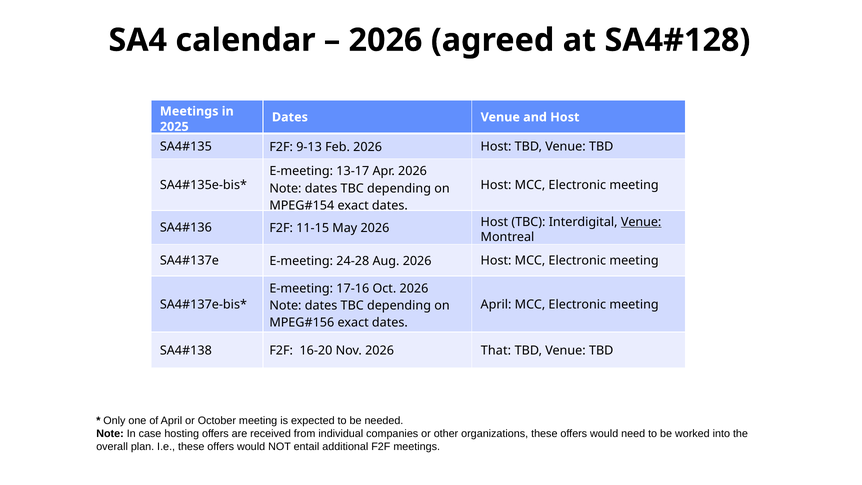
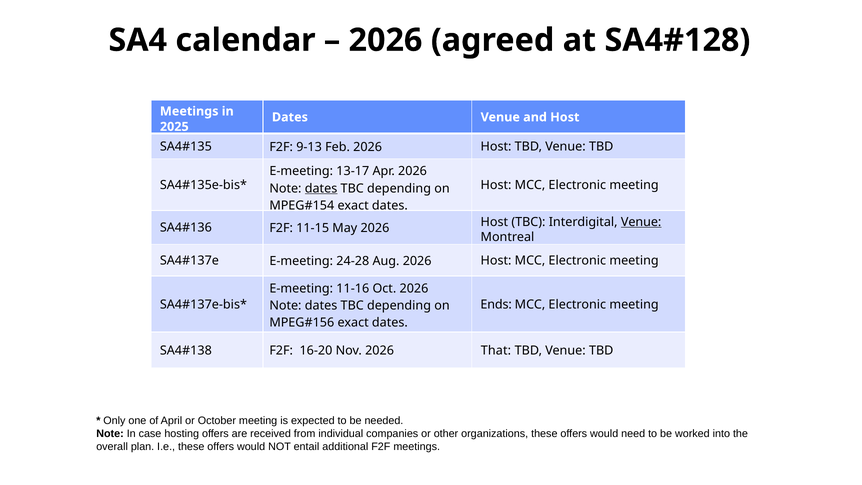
dates at (321, 188) underline: none -> present
17-16: 17-16 -> 11-16
April at (496, 304): April -> Ends
